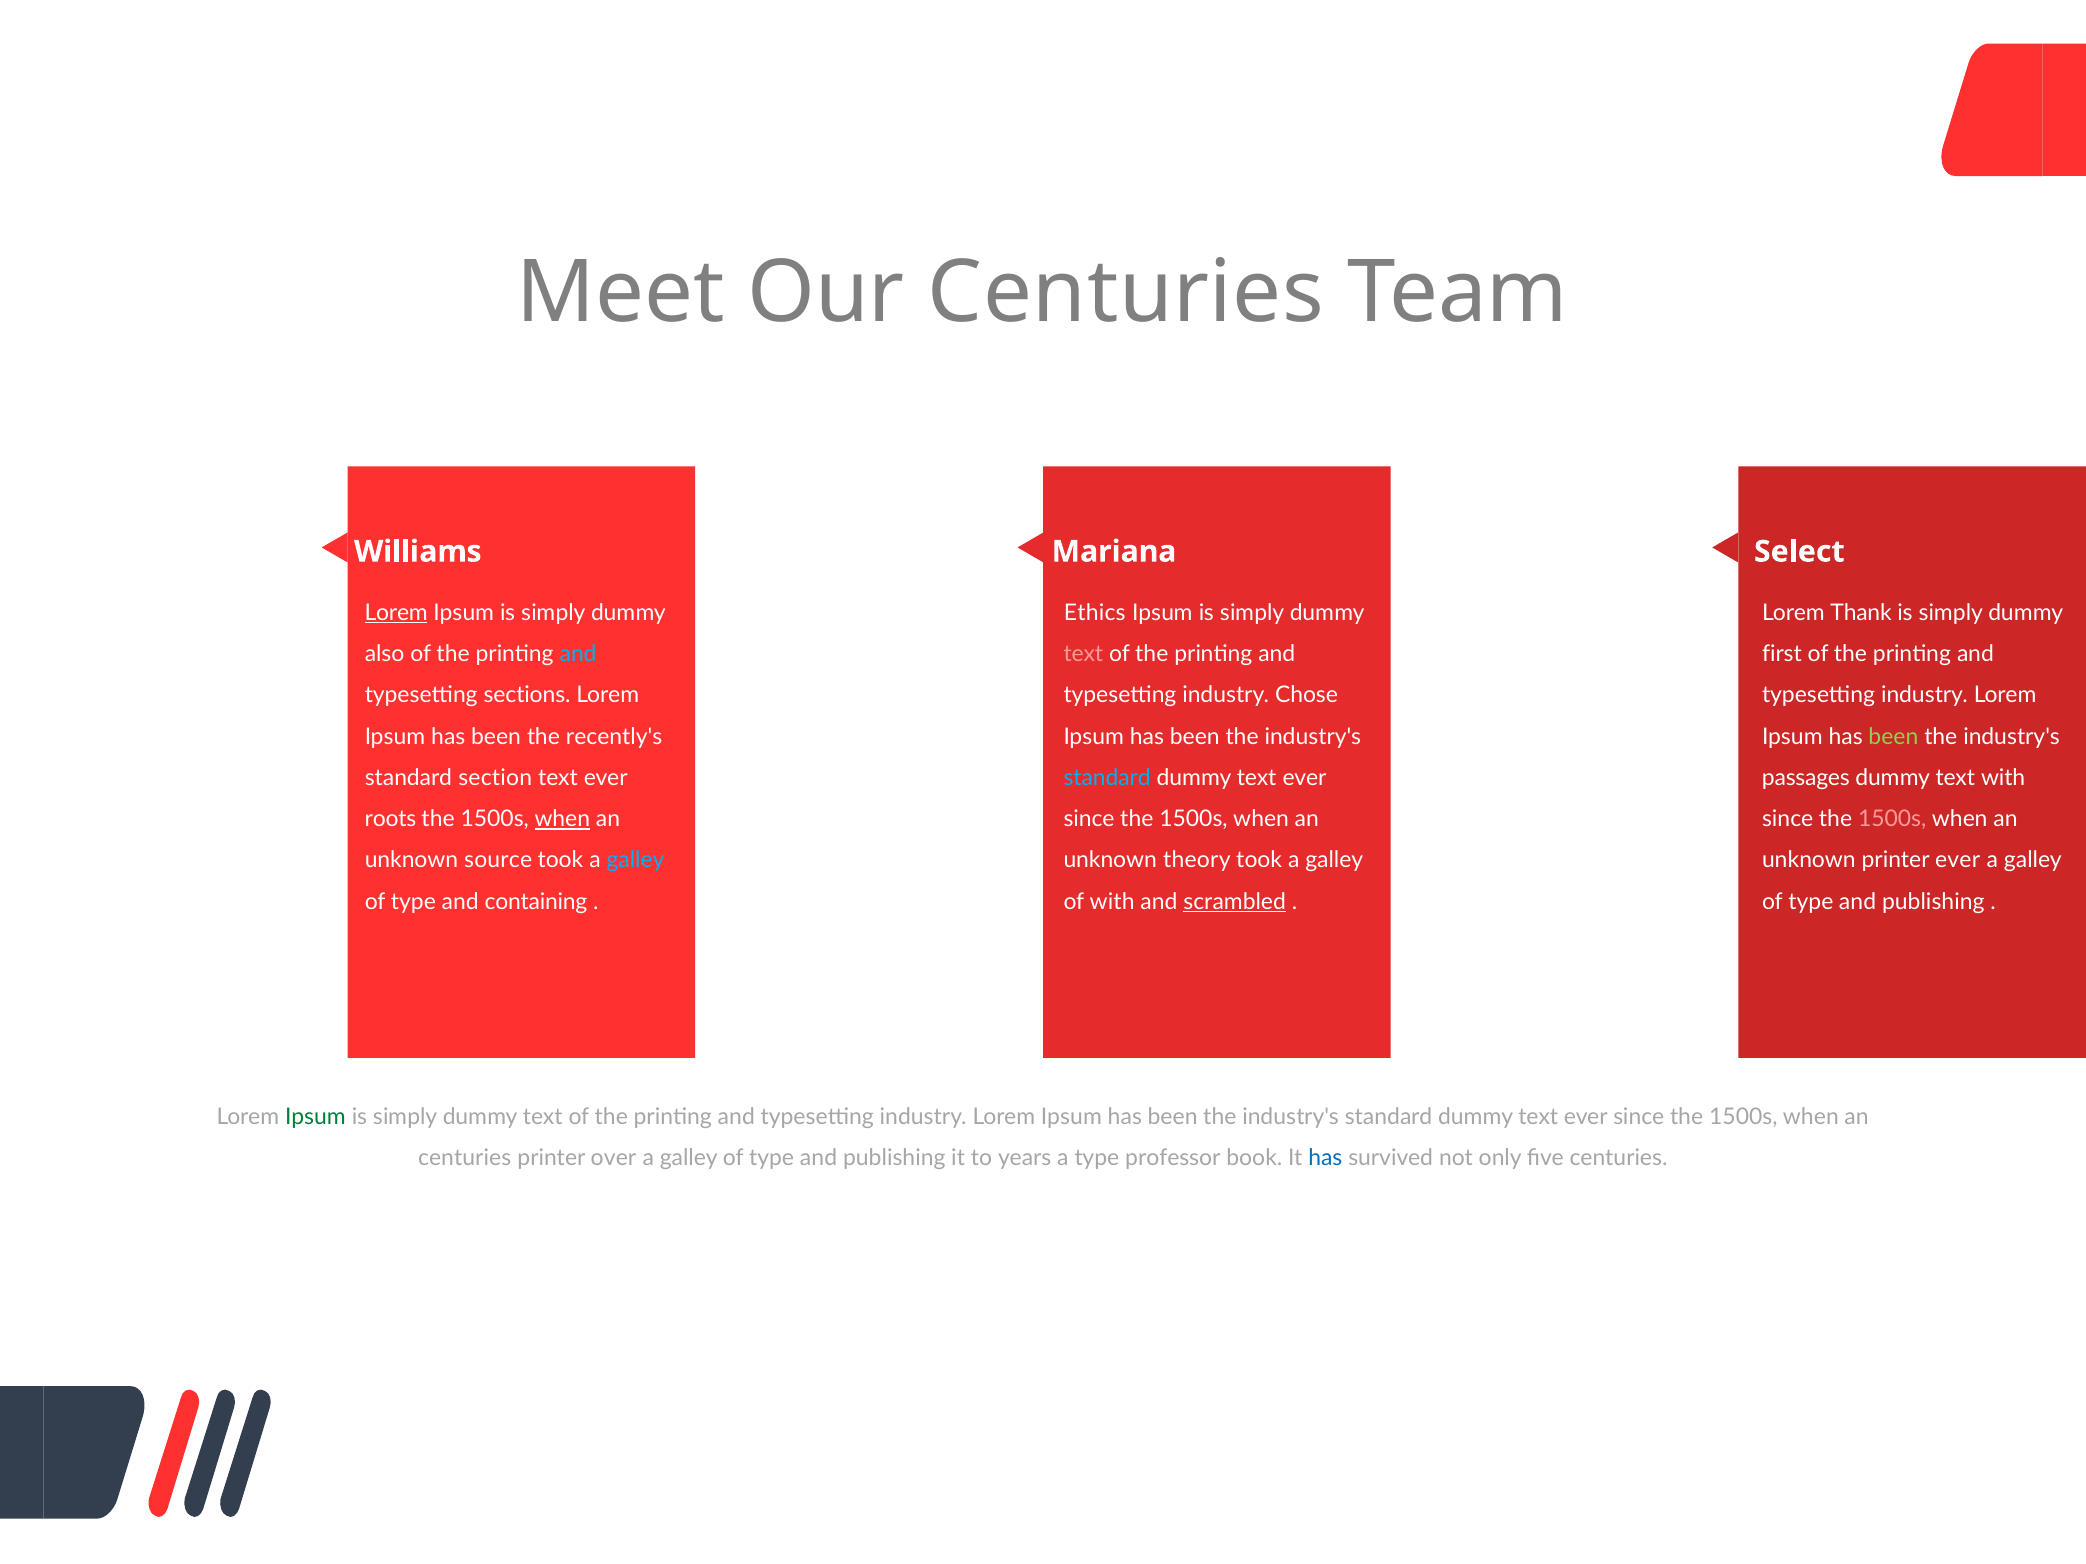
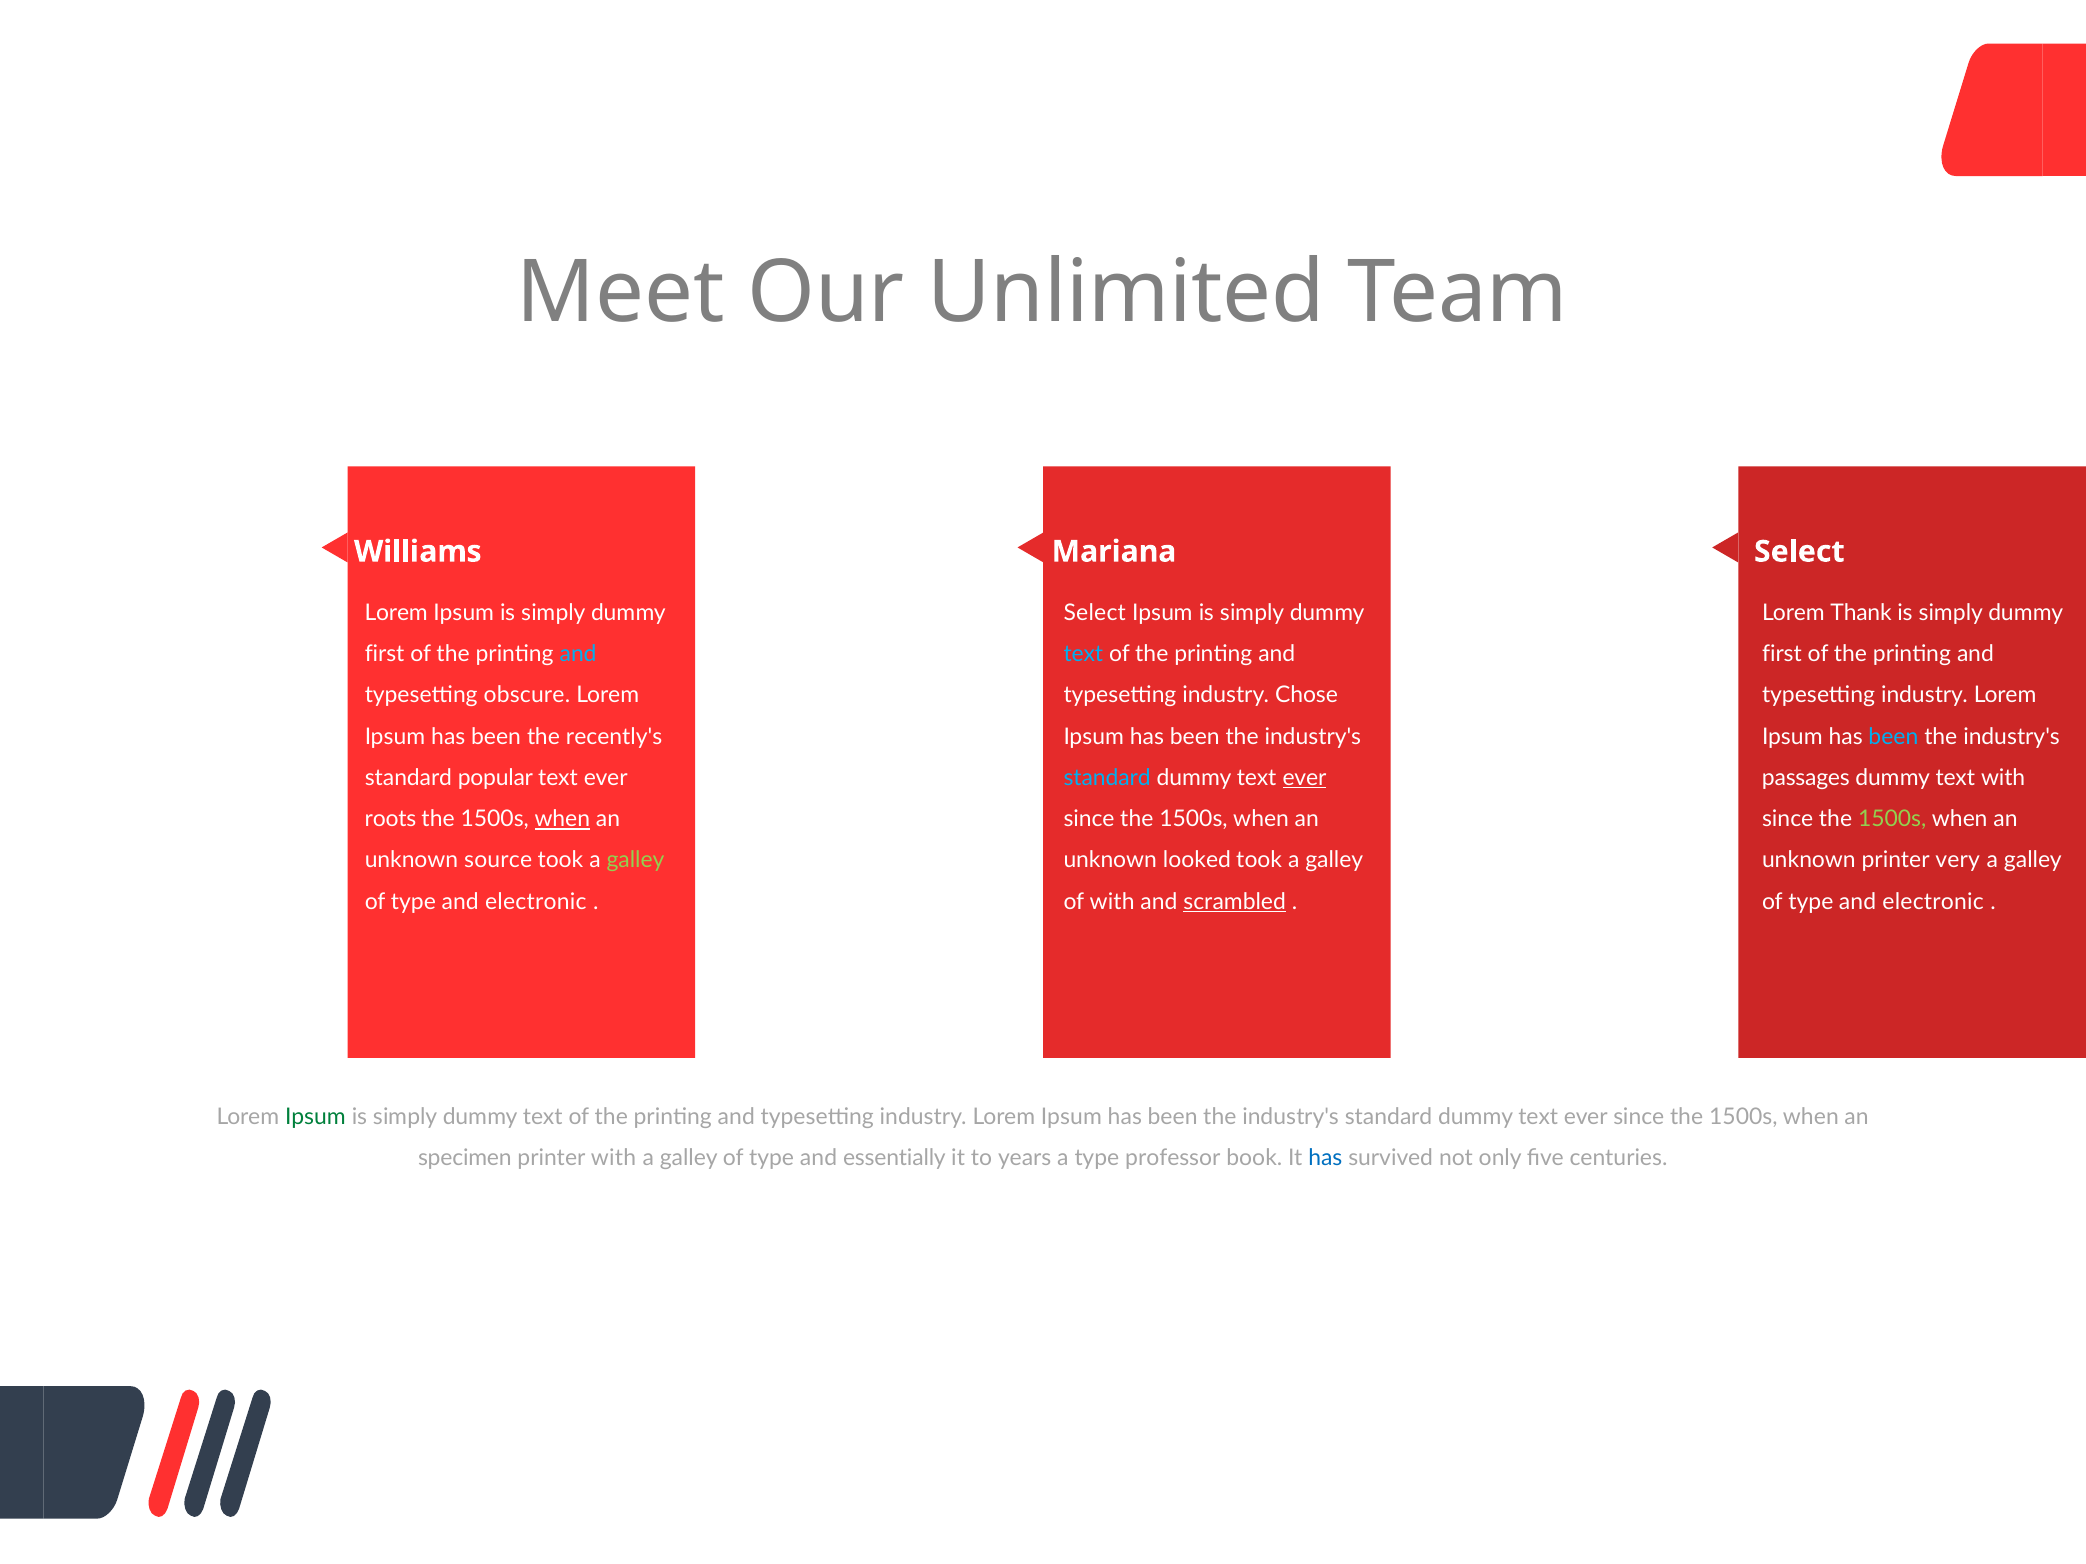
Our Centuries: Centuries -> Unlimited
Lorem at (396, 613) underline: present -> none
Ethics at (1095, 613): Ethics -> Select
also at (385, 654): also -> first
text at (1083, 654) colour: pink -> light blue
sections: sections -> obscure
been at (1893, 737) colour: light green -> light blue
section: section -> popular
ever at (1304, 778) underline: none -> present
1500s at (1892, 819) colour: pink -> light green
galley at (636, 861) colour: light blue -> light green
theory: theory -> looked
printer ever: ever -> very
containing at (536, 902): containing -> electronic
publishing at (1933, 902): publishing -> electronic
centuries at (465, 1159): centuries -> specimen
printer over: over -> with
publishing at (894, 1159): publishing -> essentially
